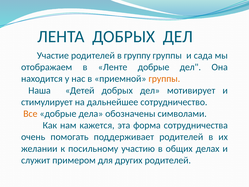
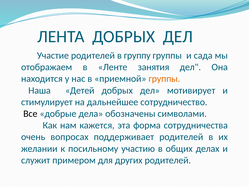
Ленте добрые: добрые -> занятия
Все colour: orange -> black
помогать: помогать -> вопросах
